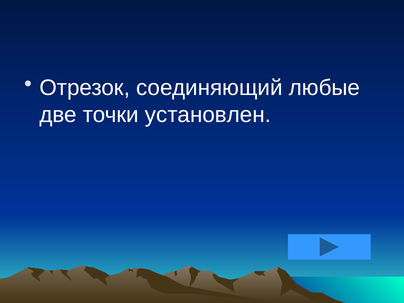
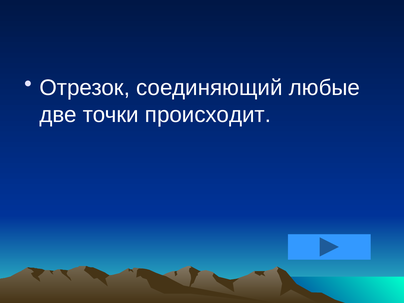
установлен: установлен -> происходит
